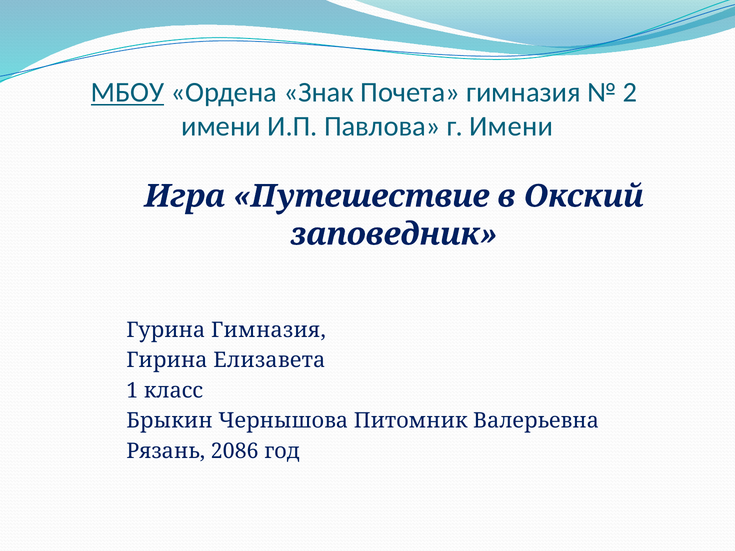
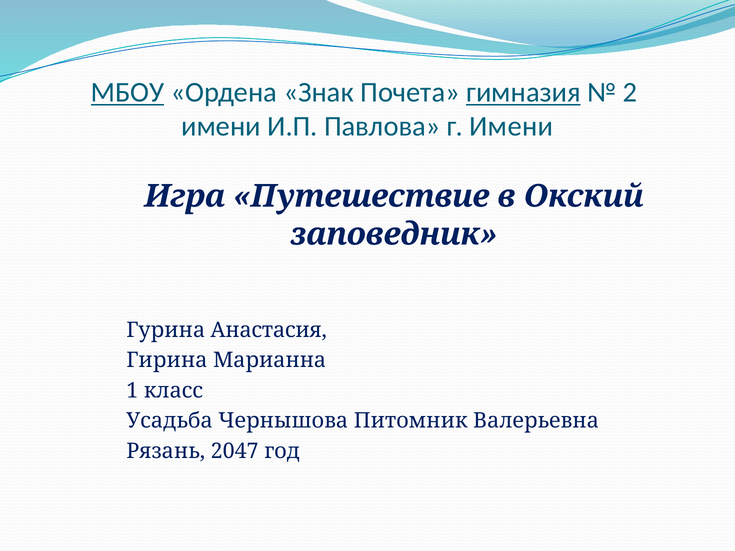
гимназия at (523, 92) underline: none -> present
Гурина Гимназия: Гимназия -> Анастасия
Елизавета: Елизавета -> Марианна
Брыкин: Брыкин -> Усадьба
2086: 2086 -> 2047
